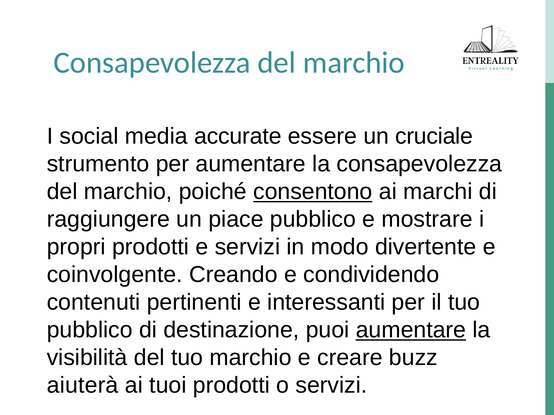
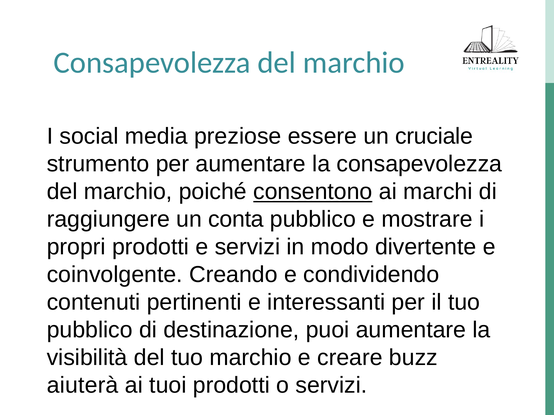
accurate: accurate -> preziose
piace: piace -> conta
aumentare at (411, 330) underline: present -> none
